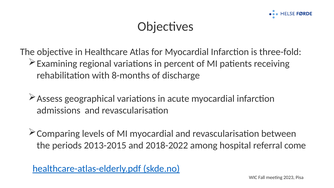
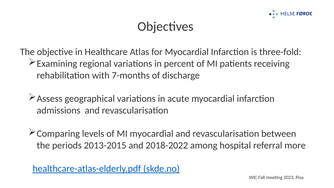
8-months: 8-months -> 7-months
come: come -> more
